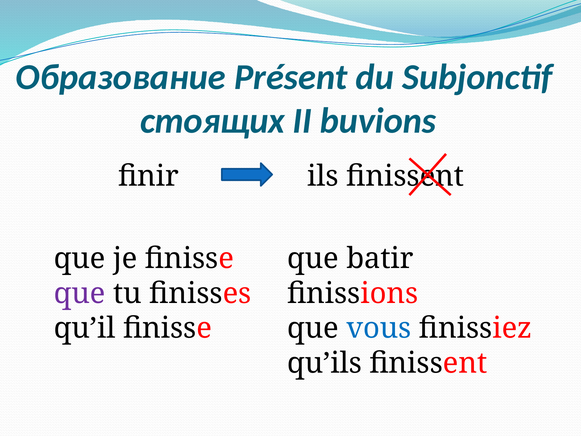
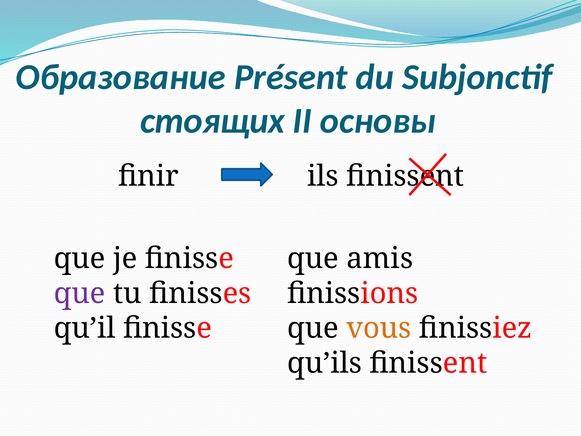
buvions: buvions -> основы
batir: batir -> amis
vous colour: blue -> orange
